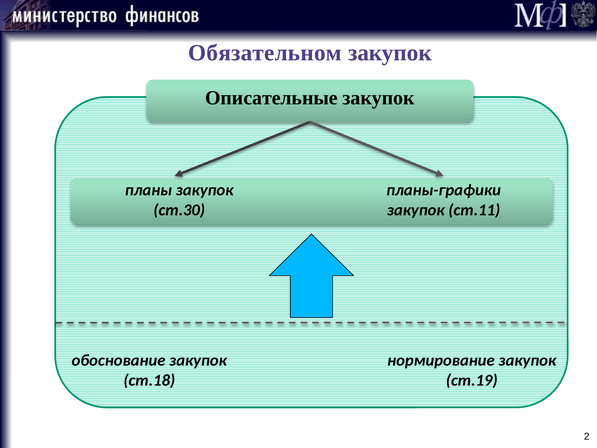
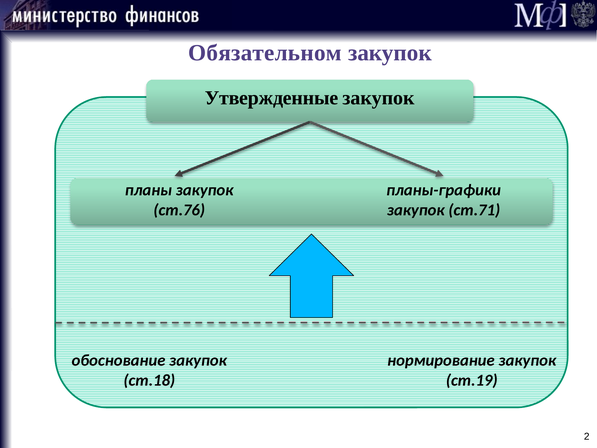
Описательные: Описательные -> Утвержденные
ст.30: ст.30 -> ст.76
ст.11: ст.11 -> ст.71
